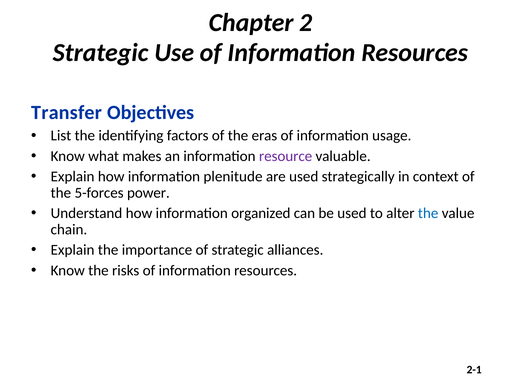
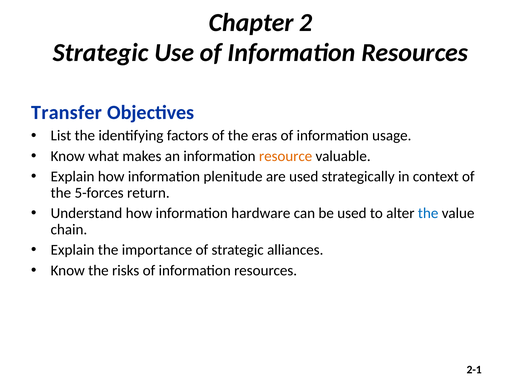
resource colour: purple -> orange
power: power -> return
organized: organized -> hardware
